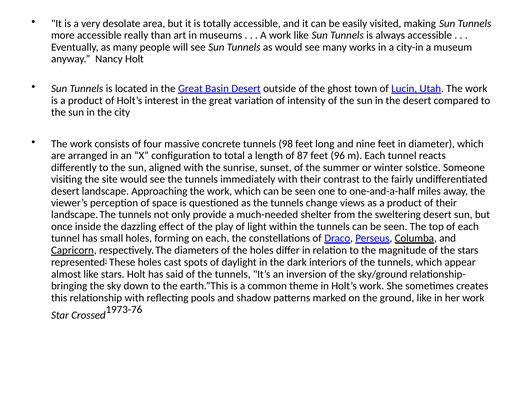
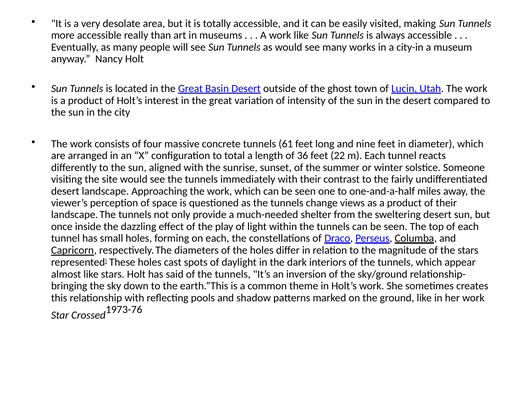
98: 98 -> 61
87: 87 -> 36
96: 96 -> 22
